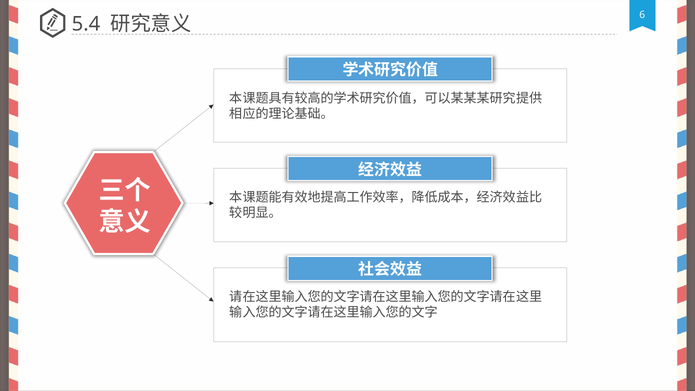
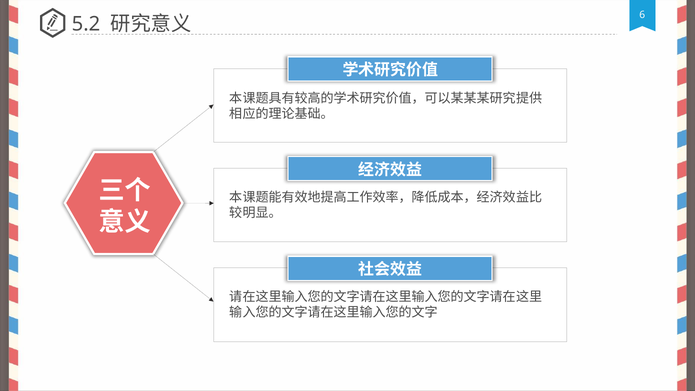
5.4: 5.4 -> 5.2
